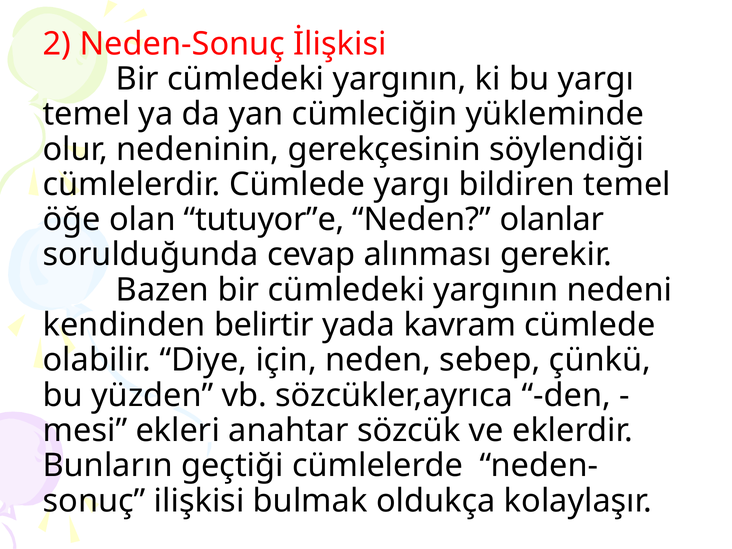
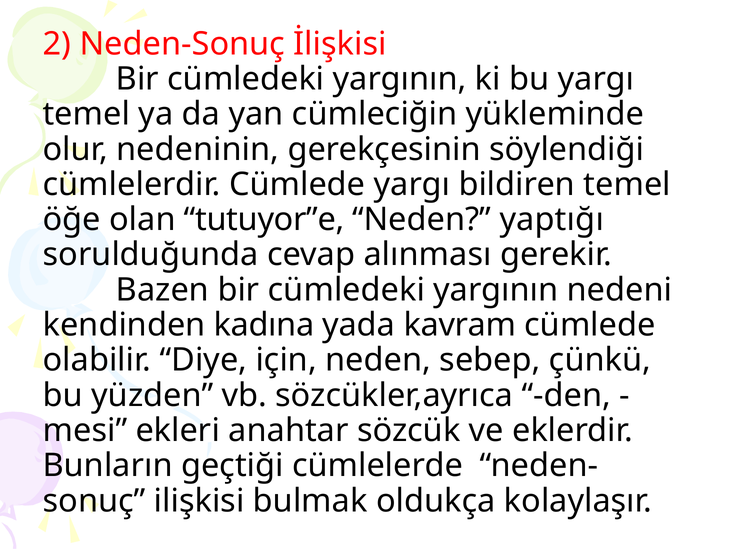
olanlar: olanlar -> yaptığı
belirtir: belirtir -> kadına
